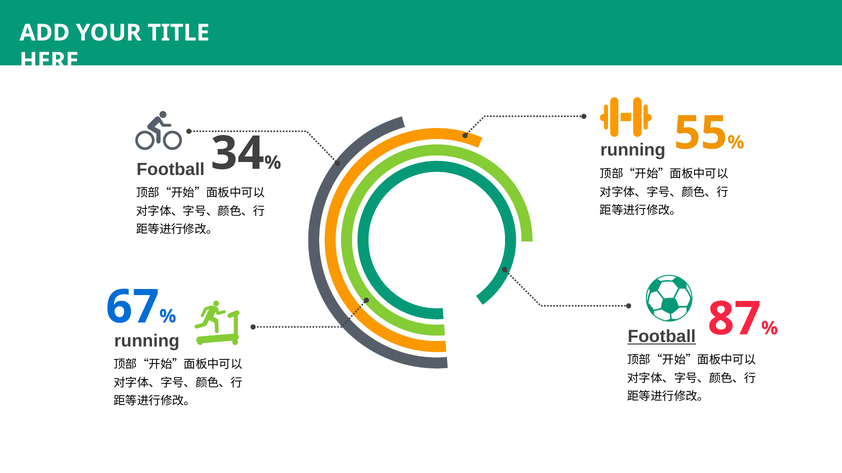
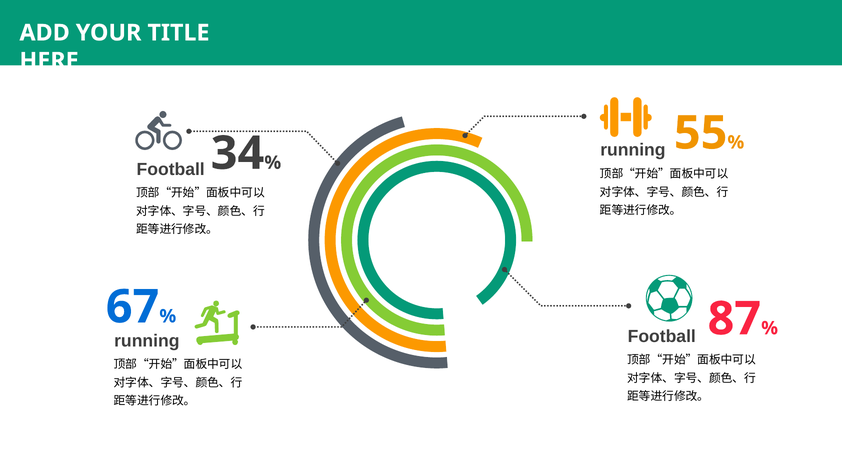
Football at (662, 337) underline: present -> none
